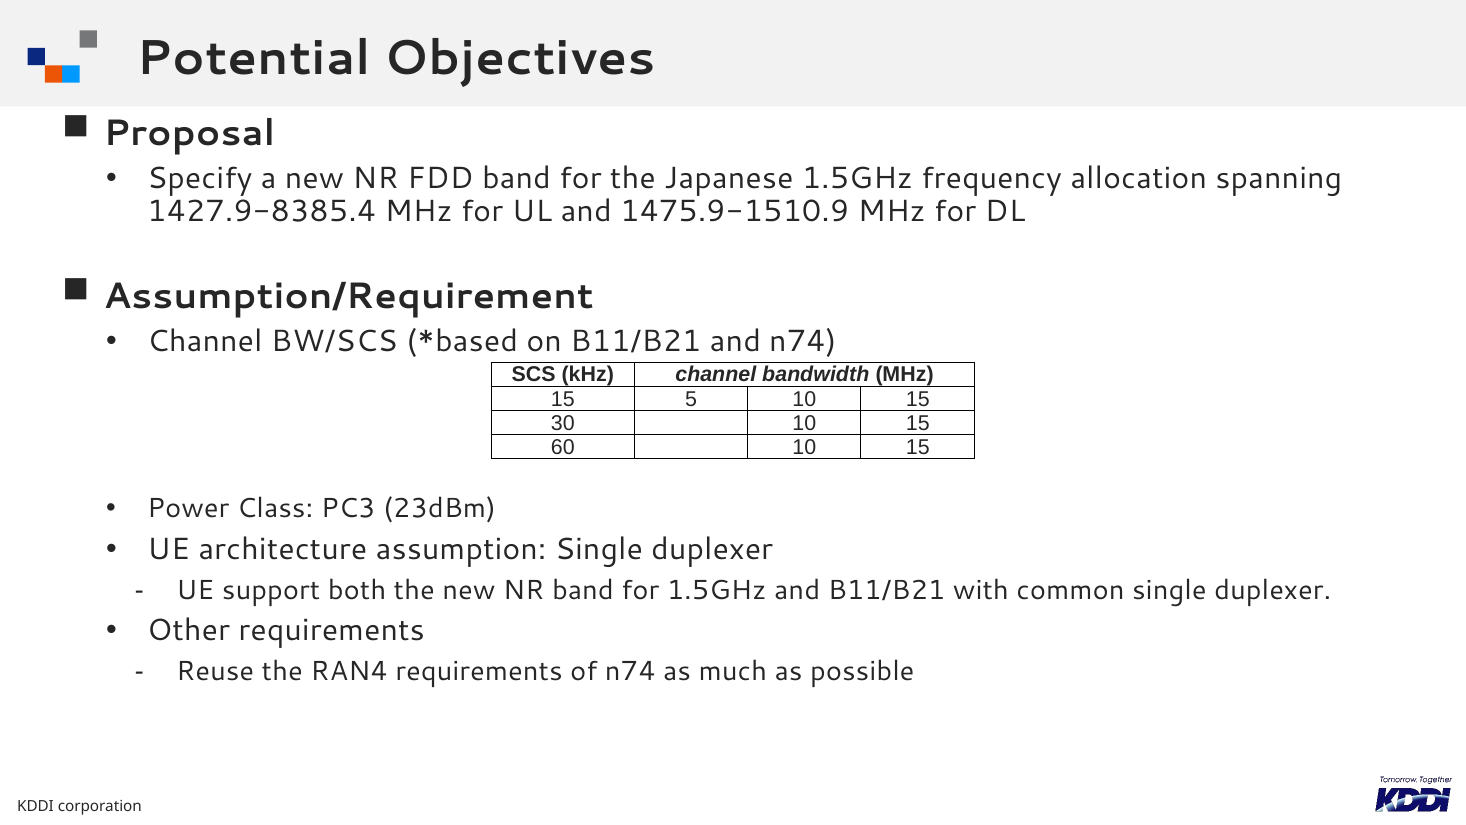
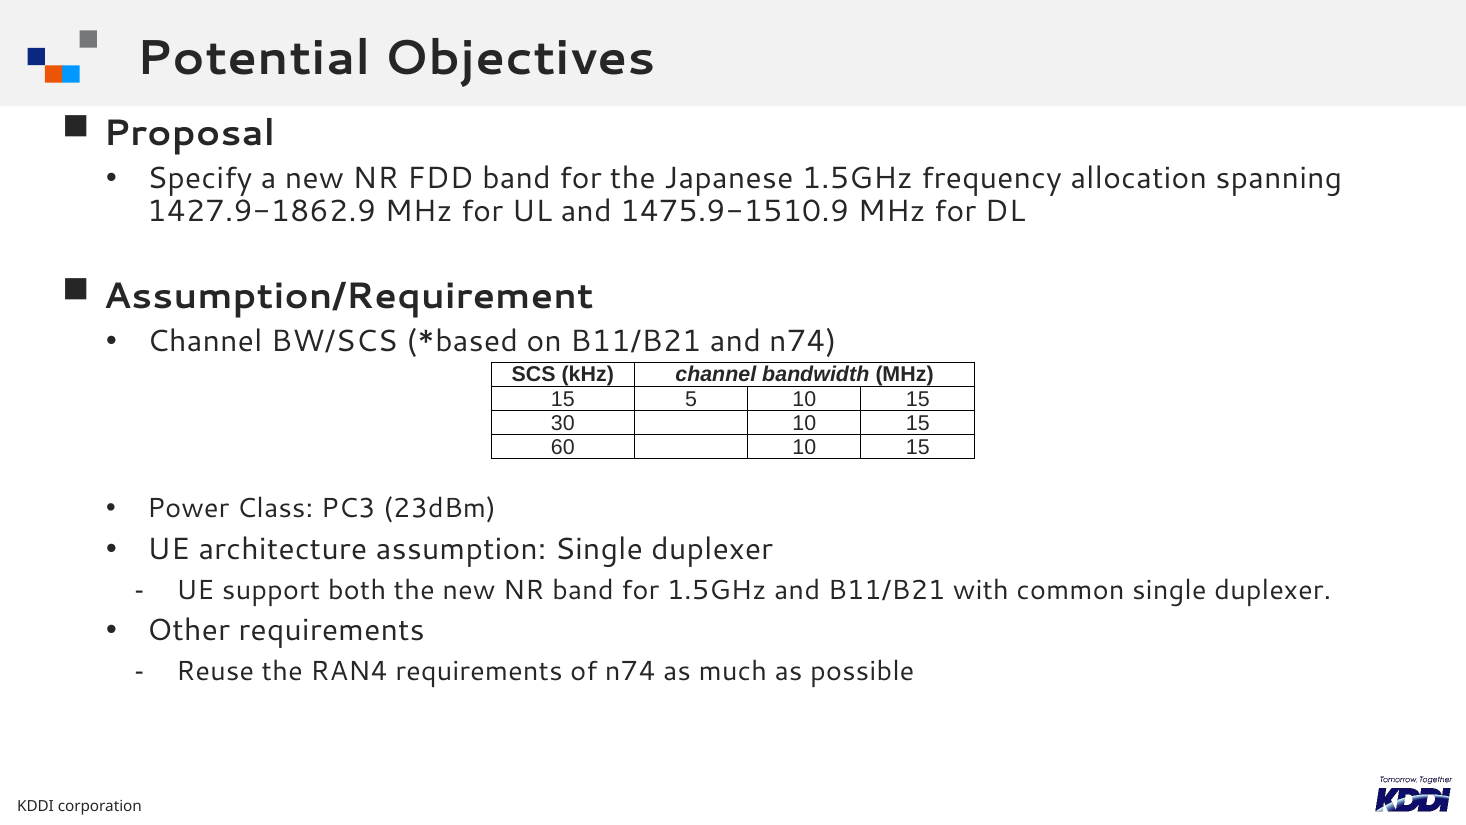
1427.9-8385.4: 1427.9-8385.4 -> 1427.9-1862.9
